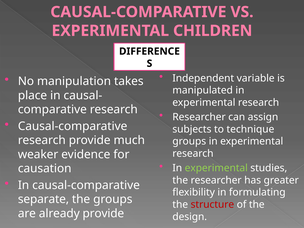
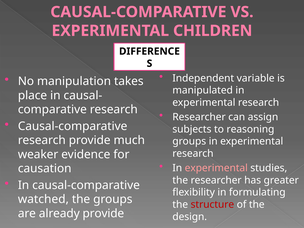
technique: technique -> reasoning
experimental at (216, 168) colour: light green -> pink
separate: separate -> watched
